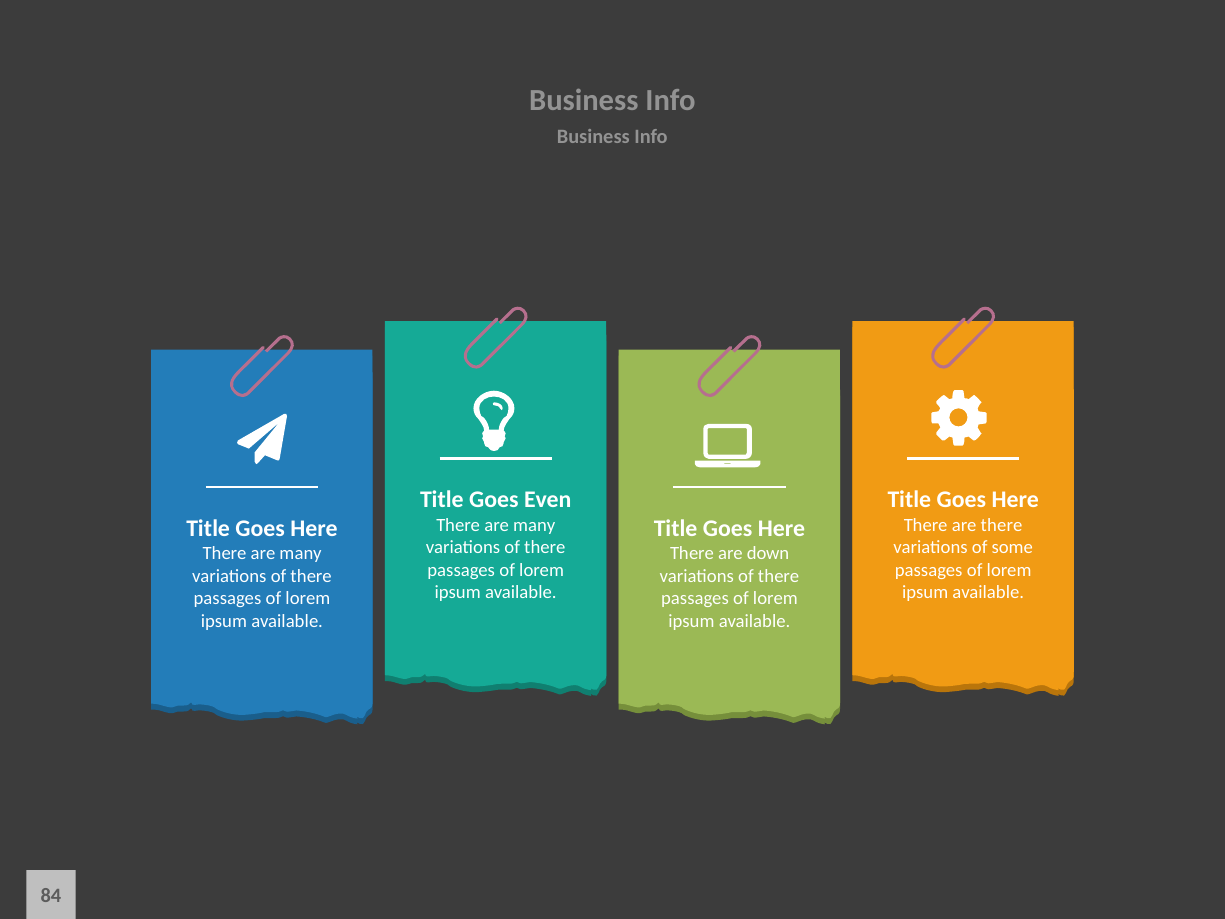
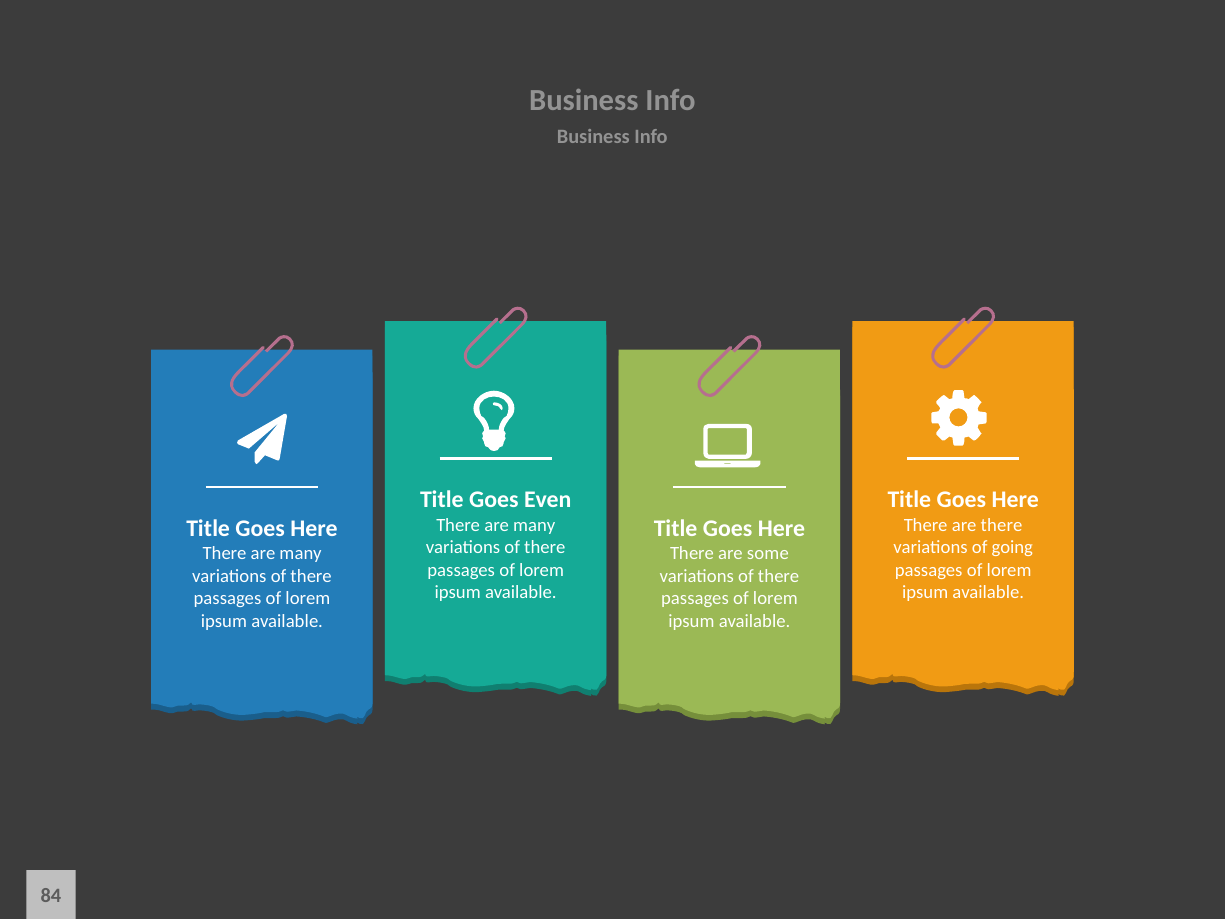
some: some -> going
down: down -> some
